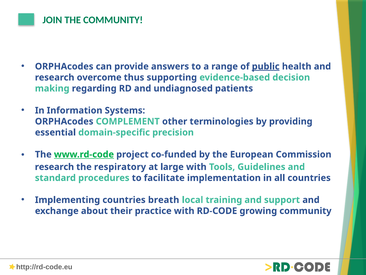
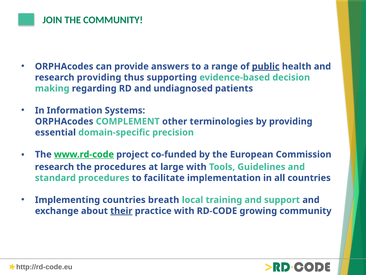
research overcome: overcome -> providing
the respiratory: respiratory -> procedures
their underline: none -> present
